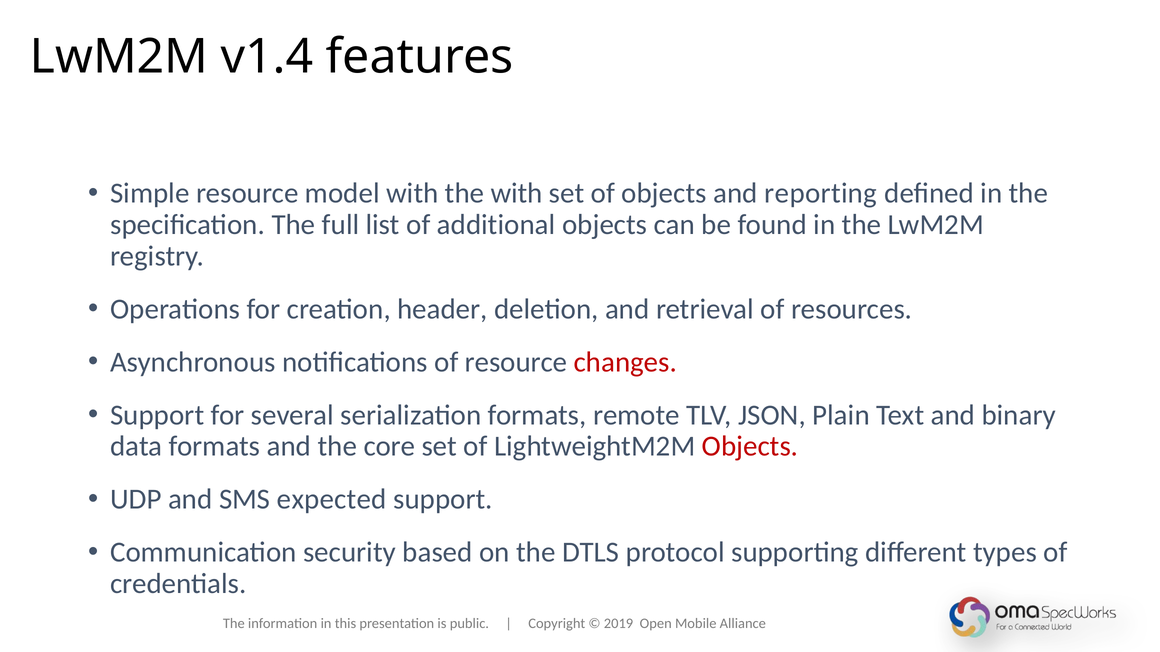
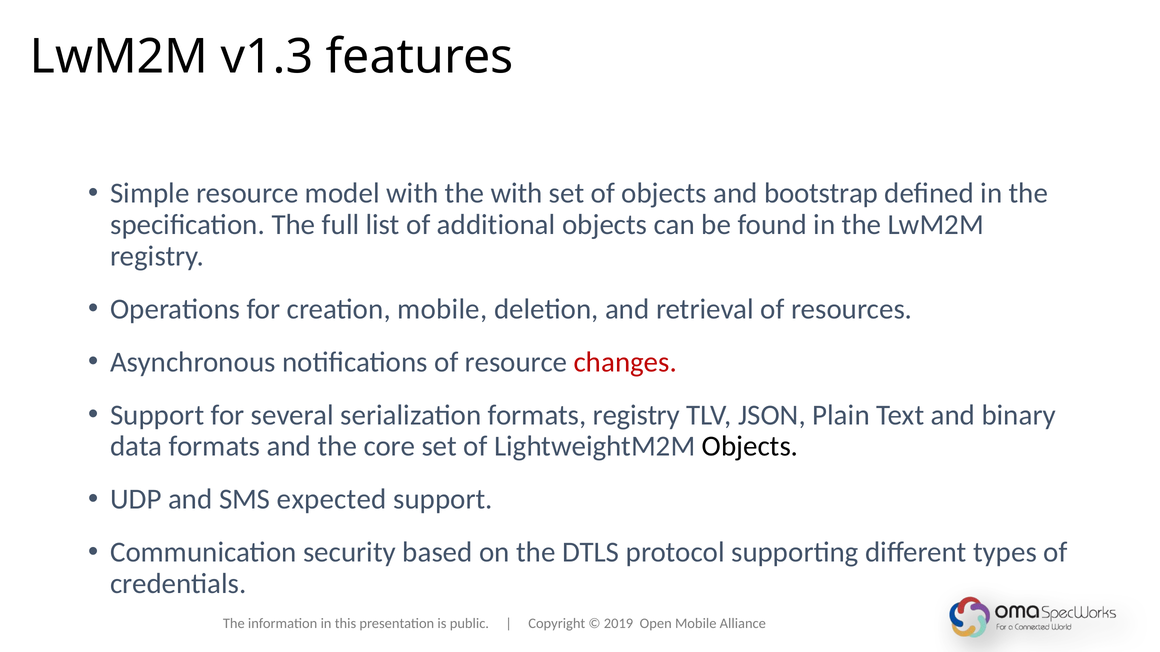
v1.4: v1.4 -> v1.3
reporting: reporting -> bootstrap
creation header: header -> mobile
formats remote: remote -> registry
Objects at (750, 447) colour: red -> black
